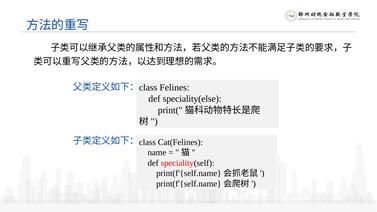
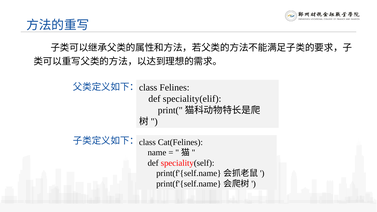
speciality(else: speciality(else -> speciality(elif
